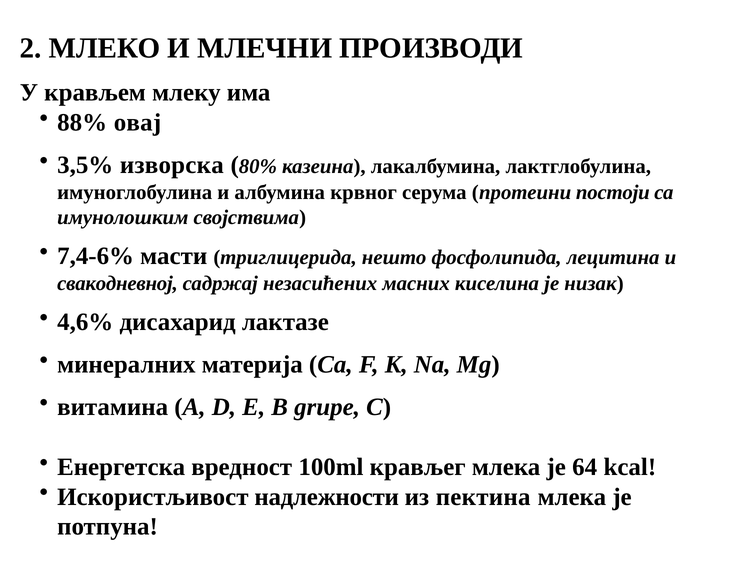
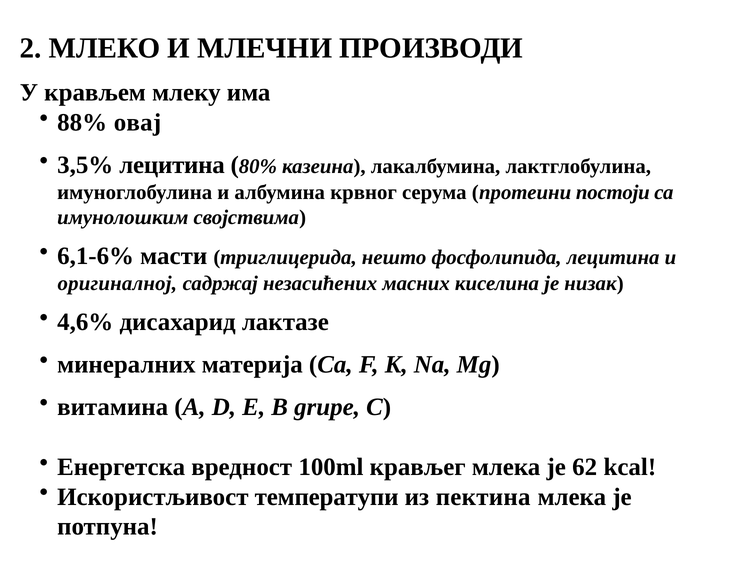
3,5% изворска: изворска -> лецитина
7,4-6%: 7,4-6% -> 6,1-6%
свакодневној: свакодневној -> оригиналној
64: 64 -> 62
надлежности: надлежности -> темпeратупи
